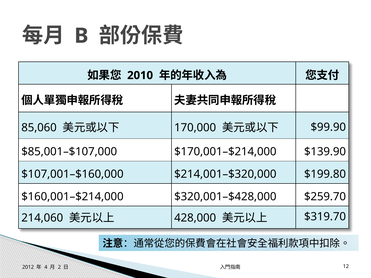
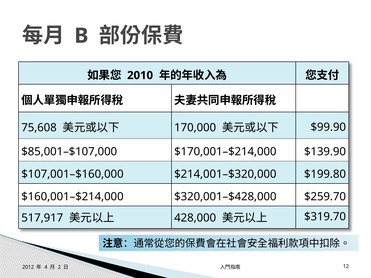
85,060: 85,060 -> 75,608
214,060: 214,060 -> 517,917
